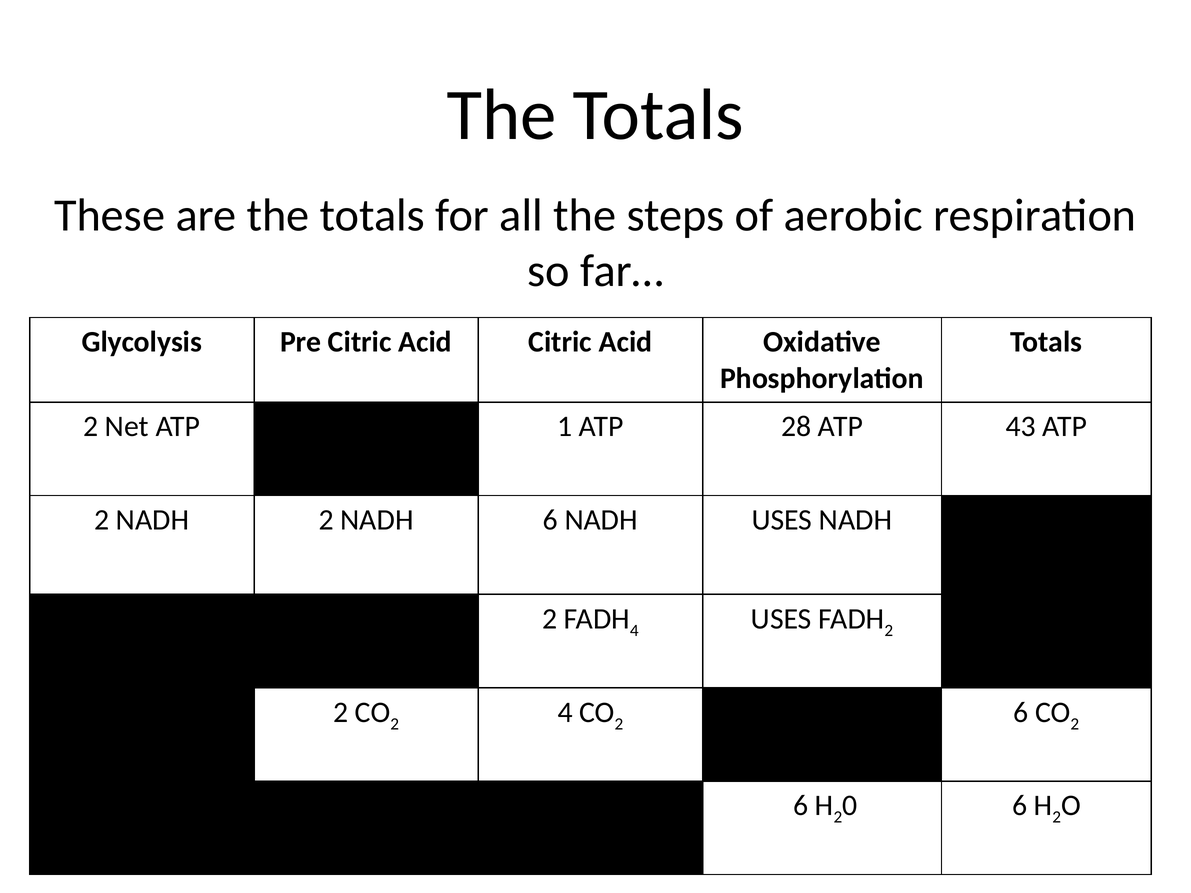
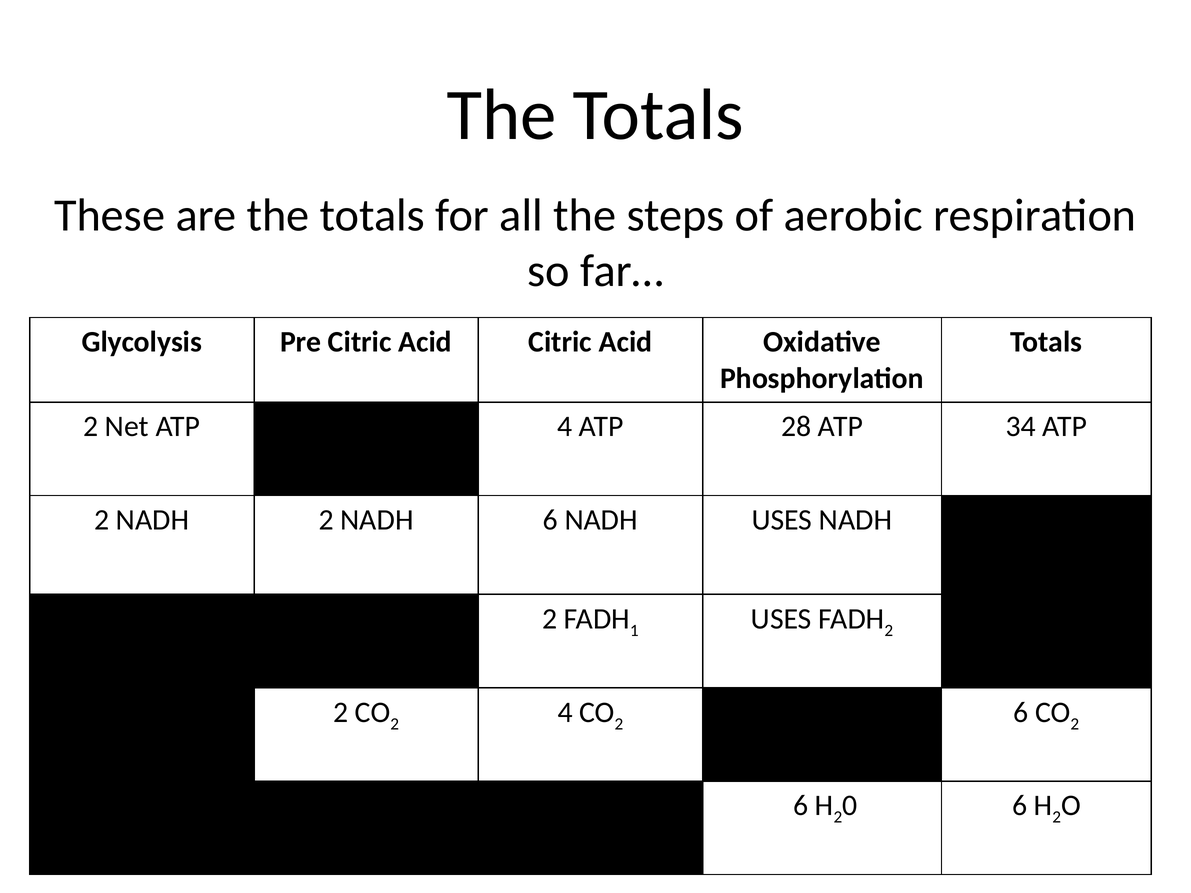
ATP 1: 1 -> 4
43: 43 -> 34
4 at (634, 631): 4 -> 1
